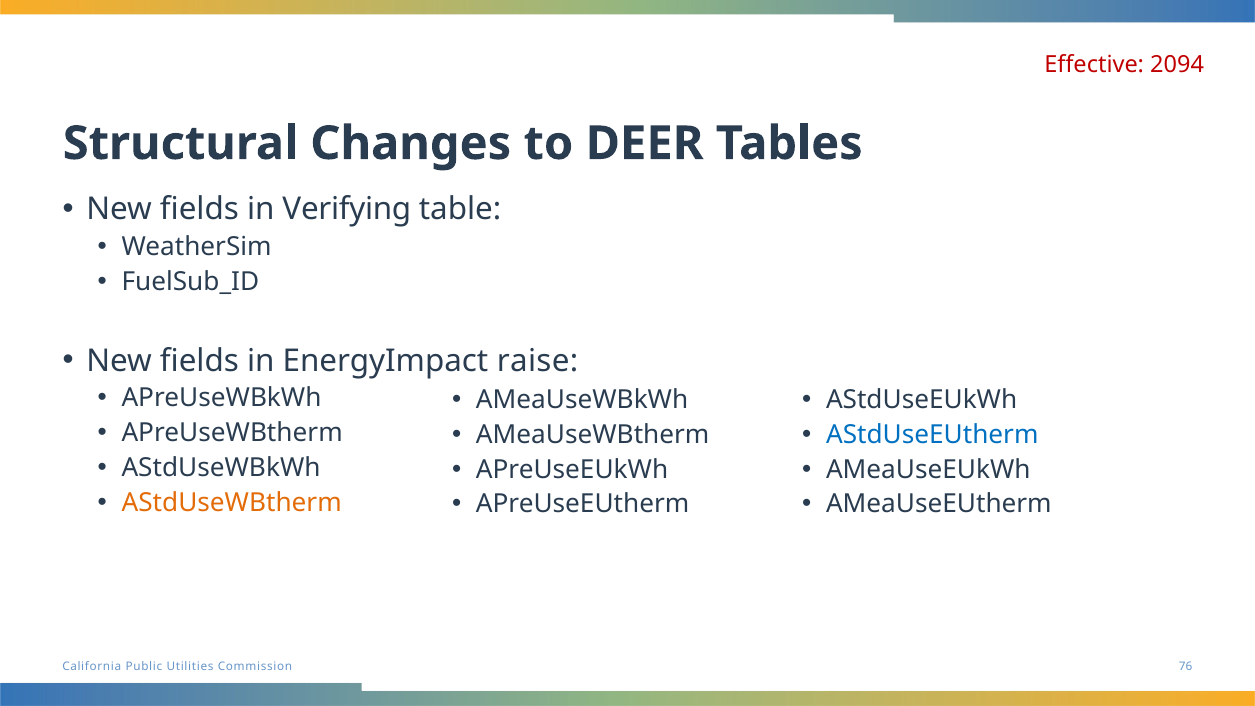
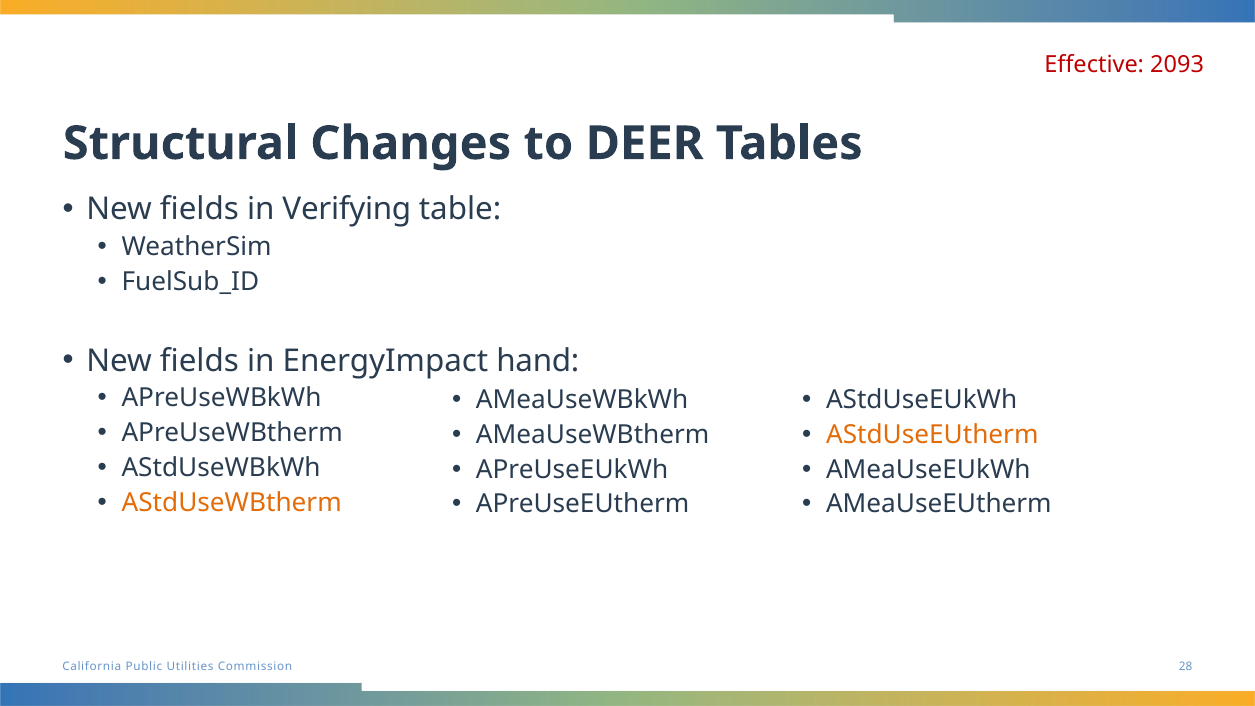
2094: 2094 -> 2093
raise: raise -> hand
AStdUseEUtherm colour: blue -> orange
76: 76 -> 28
